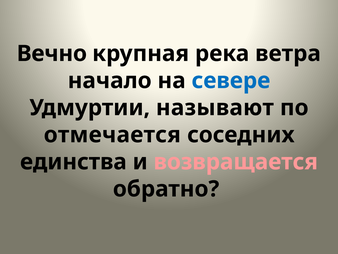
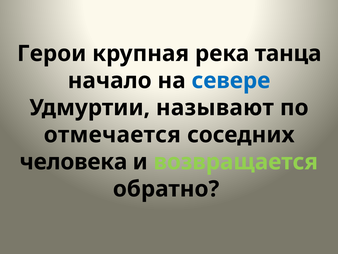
Вечно: Вечно -> Герои
ветра: ветра -> танца
единства: единства -> человека
возвращается colour: pink -> light green
